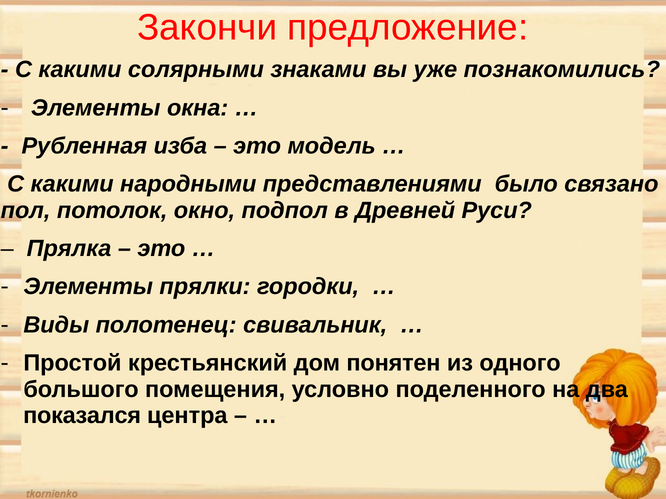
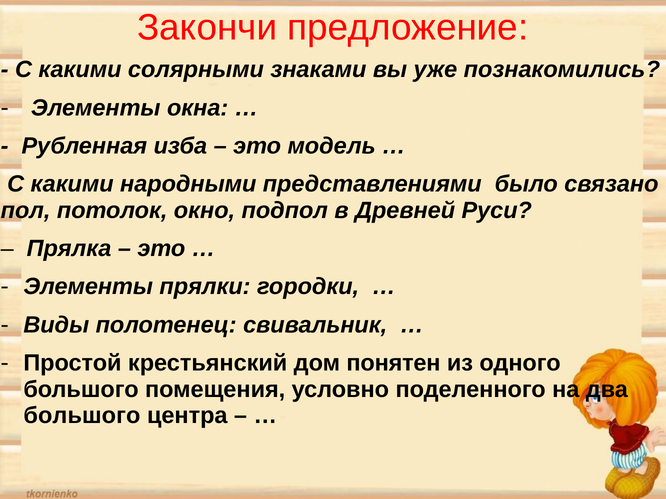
показался at (82, 416): показался -> большого
